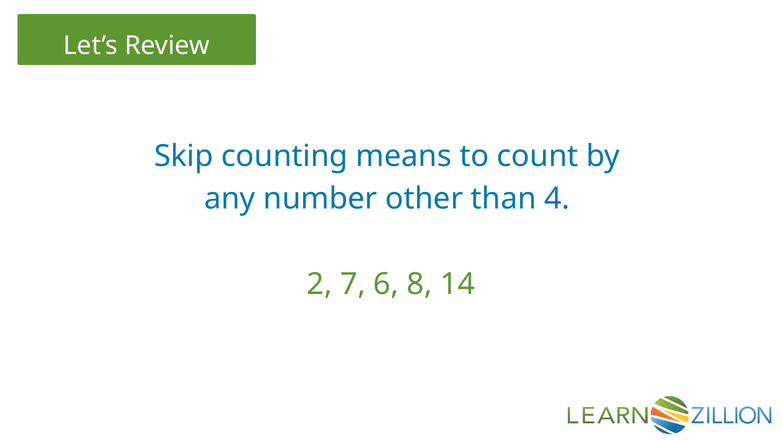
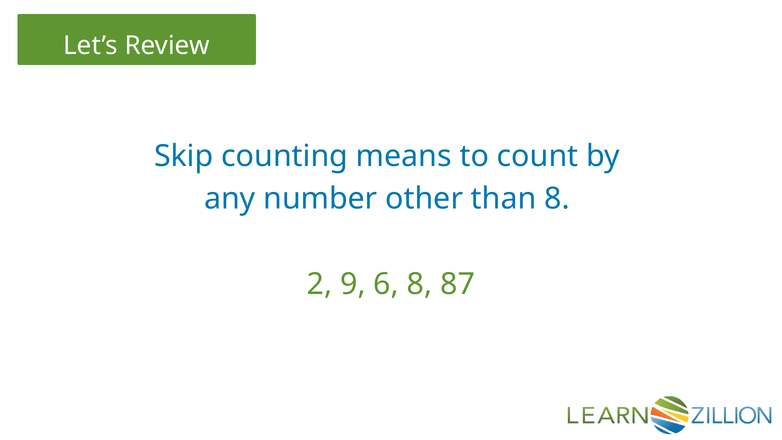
than 4: 4 -> 8
7: 7 -> 9
14: 14 -> 87
